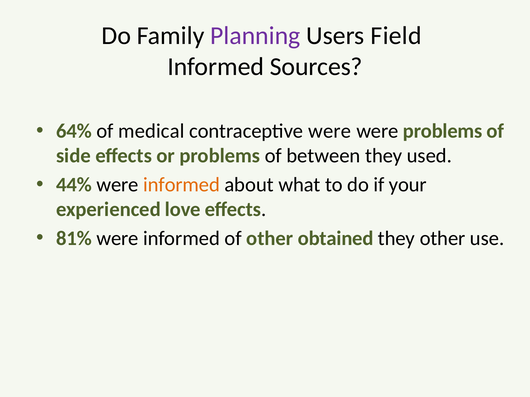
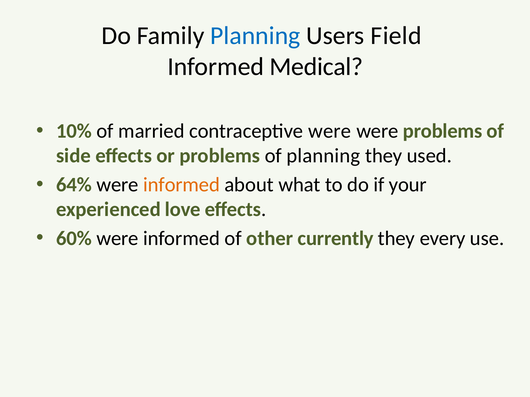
Planning at (255, 36) colour: purple -> blue
Sources: Sources -> Medical
64%: 64% -> 10%
medical: medical -> married
of between: between -> planning
44%: 44% -> 64%
81%: 81% -> 60%
obtained: obtained -> currently
they other: other -> every
